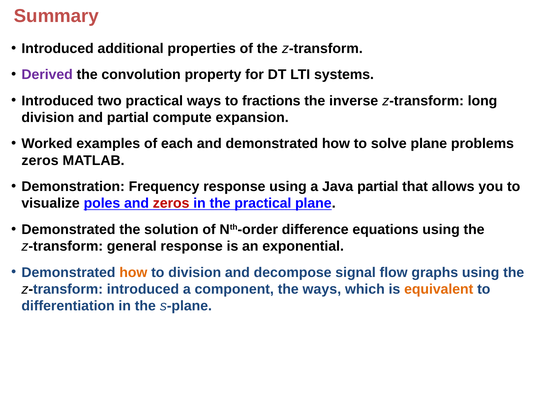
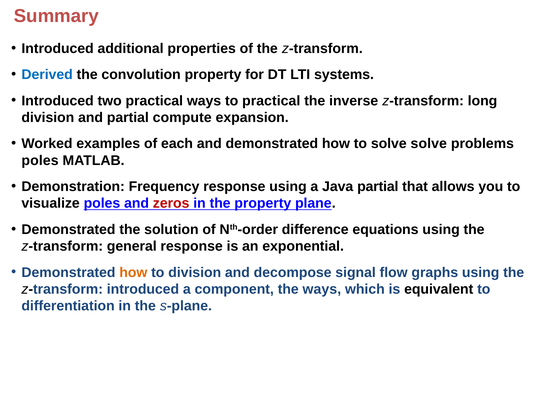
Derived colour: purple -> blue
to fractions: fractions -> practical
solve plane: plane -> solve
zeros at (40, 160): zeros -> poles
the practical: practical -> property
equivalent colour: orange -> black
